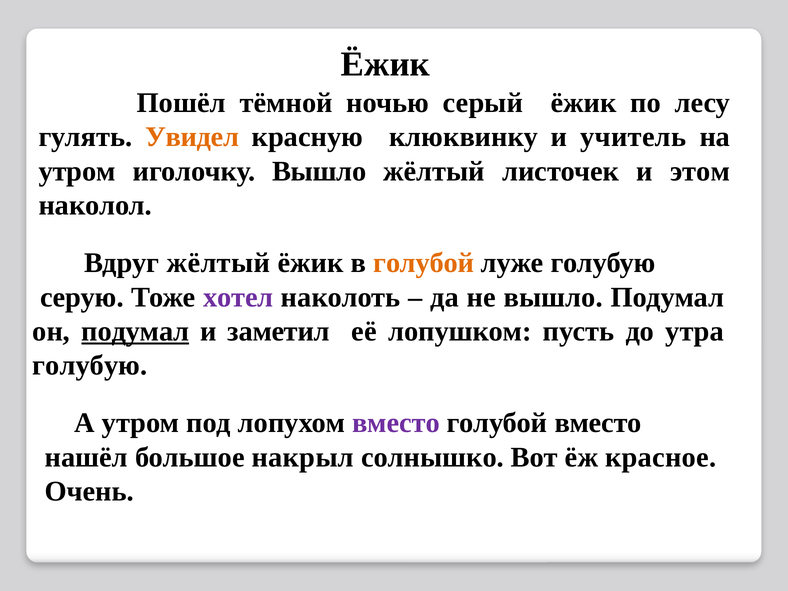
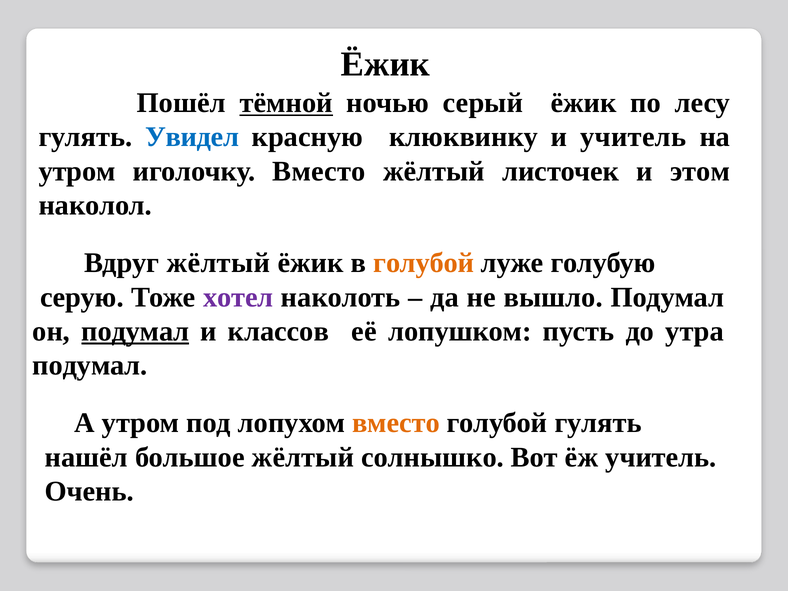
тёмной underline: none -> present
Увидел colour: orange -> blue
иголочку Вышло: Вышло -> Вместо
заметил: заметил -> классов
голубую at (90, 365): голубую -> подумал
вместо at (396, 423) colour: purple -> orange
голубой вместо: вместо -> гулять
большое накрыл: накрыл -> жёлтый
ёж красное: красное -> учитель
